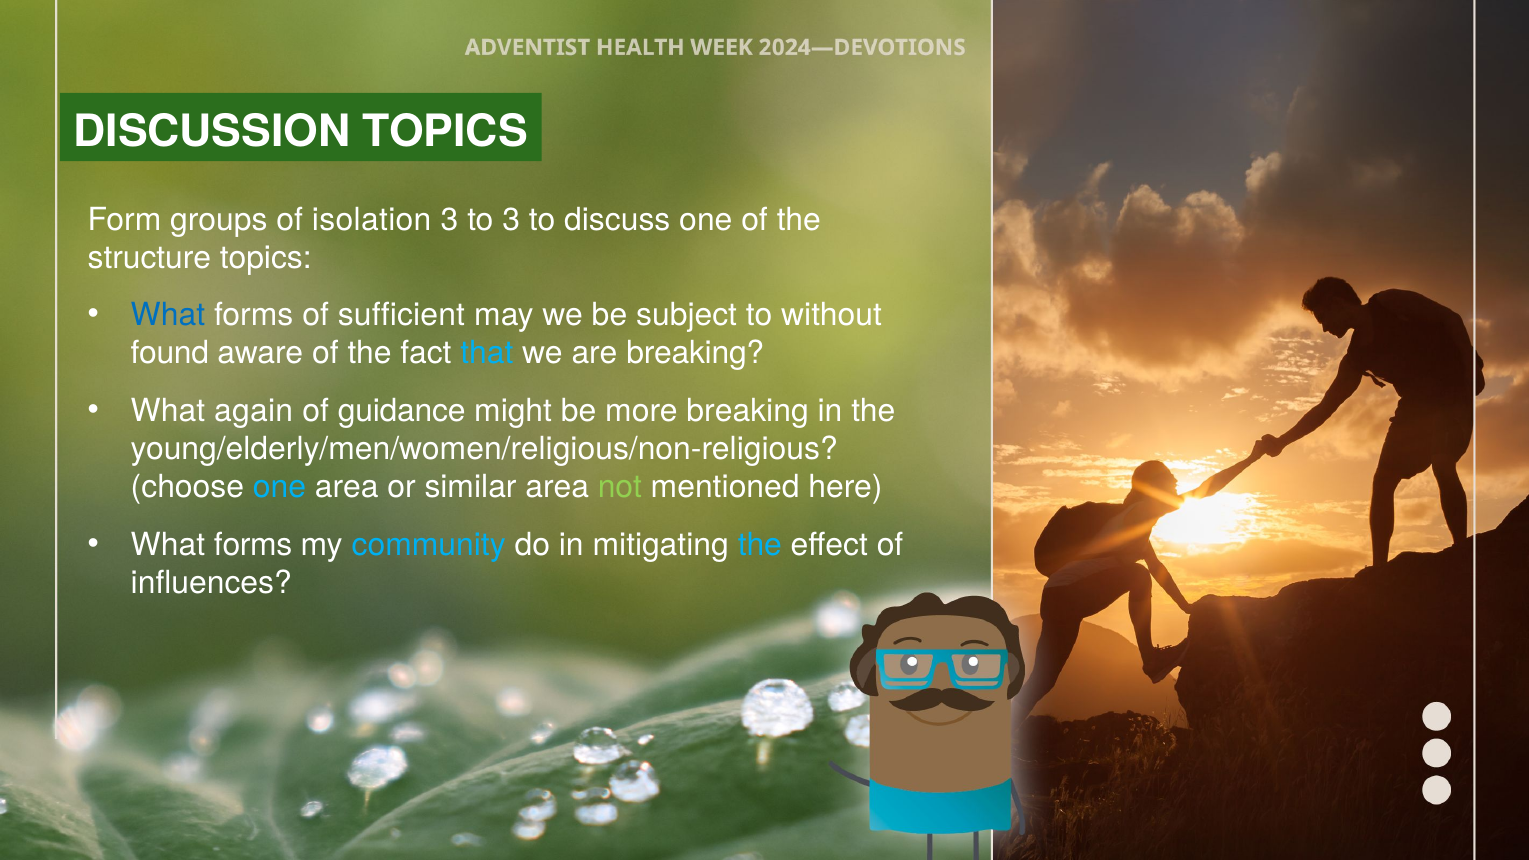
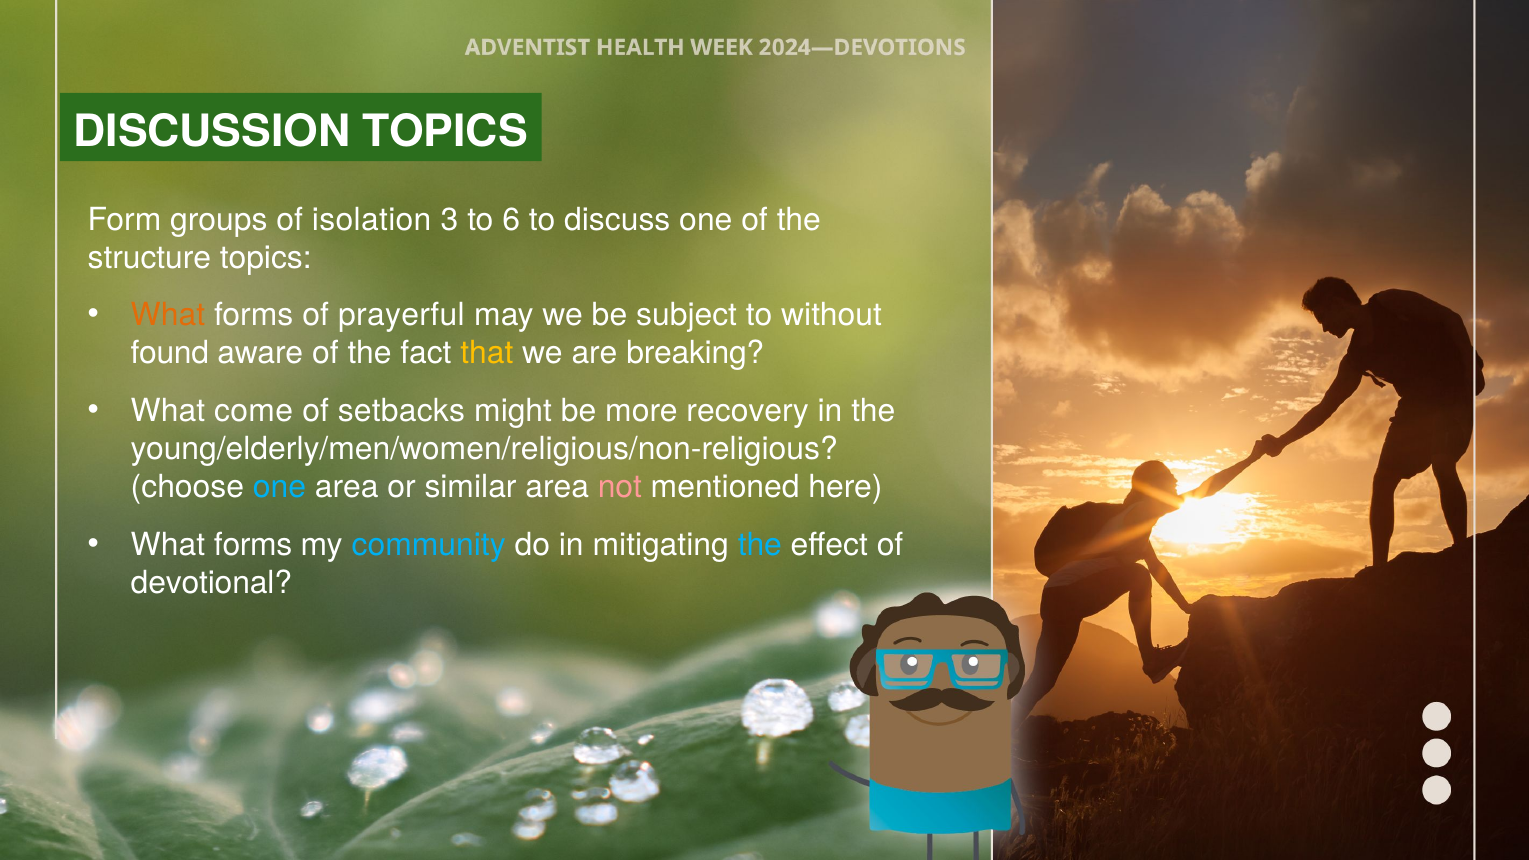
to 3: 3 -> 6
What at (168, 315) colour: blue -> orange
sufficient: sufficient -> prayerful
that colour: light blue -> yellow
again: again -> come
guidance: guidance -> setbacks
more breaking: breaking -> recovery
not colour: light green -> pink
influences: influences -> devotional
